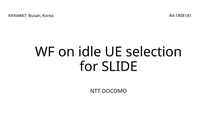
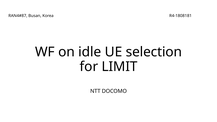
SLIDE: SLIDE -> LIMIT
